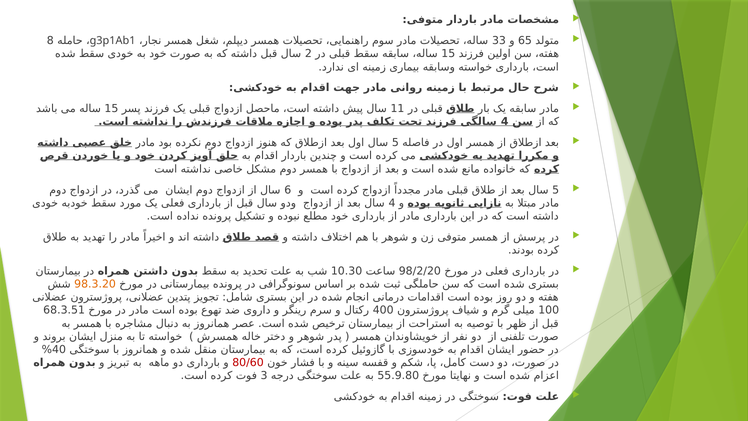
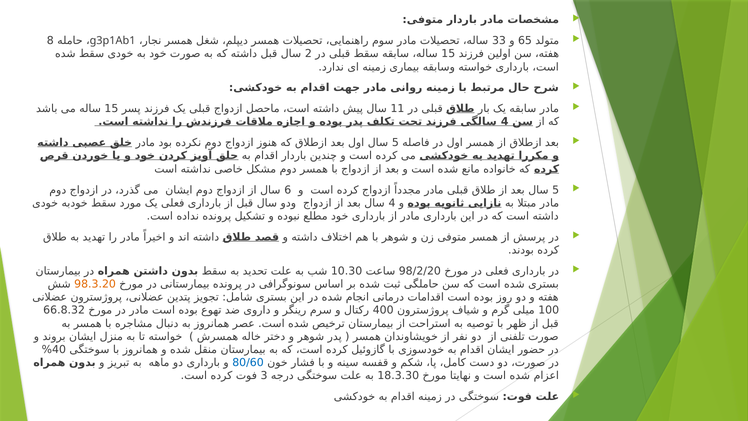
68.3.51: 68.3.51 -> 66.8.32
80/60 colour: red -> blue
55.9.80: 55.9.80 -> 18.3.30
